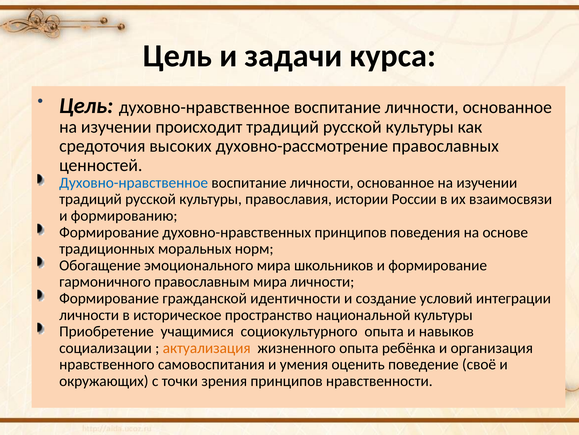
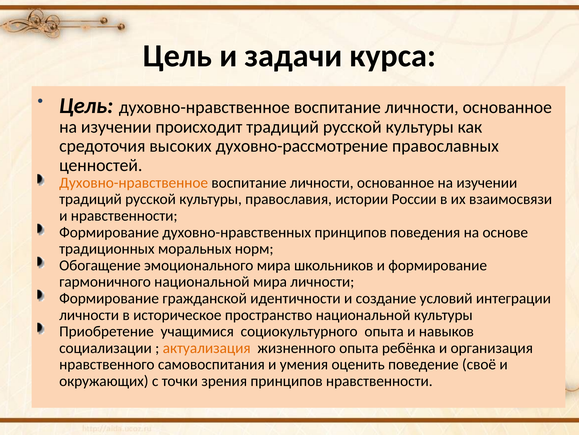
Духовно-нравственное at (134, 182) colour: blue -> orange
и формированию: формированию -> нравственности
гармоничного православным: православным -> национальной
